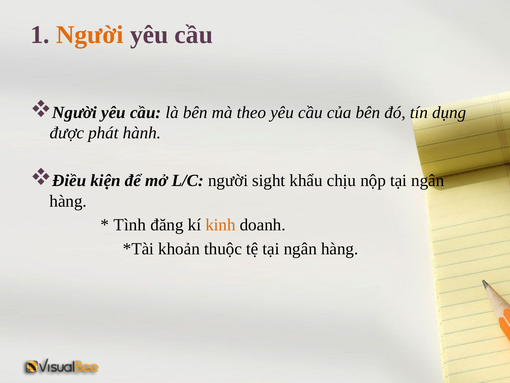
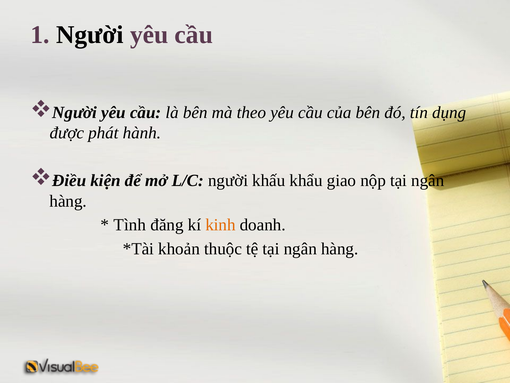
Người at (90, 35) colour: orange -> black
sight: sight -> khấu
chịu: chịu -> giao
